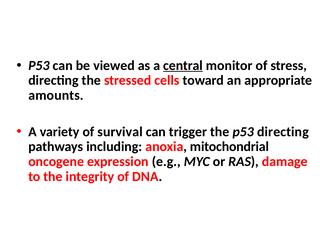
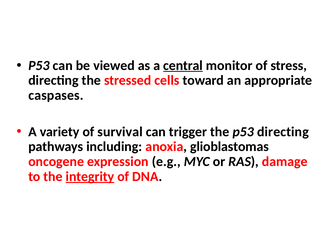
amounts: amounts -> caspases
mitochondrial: mitochondrial -> glioblastomas
integrity underline: none -> present
